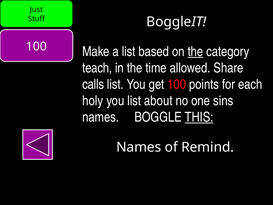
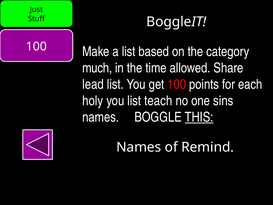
the at (195, 51) underline: present -> none
teach: teach -> much
calls: calls -> lead
about: about -> teach
